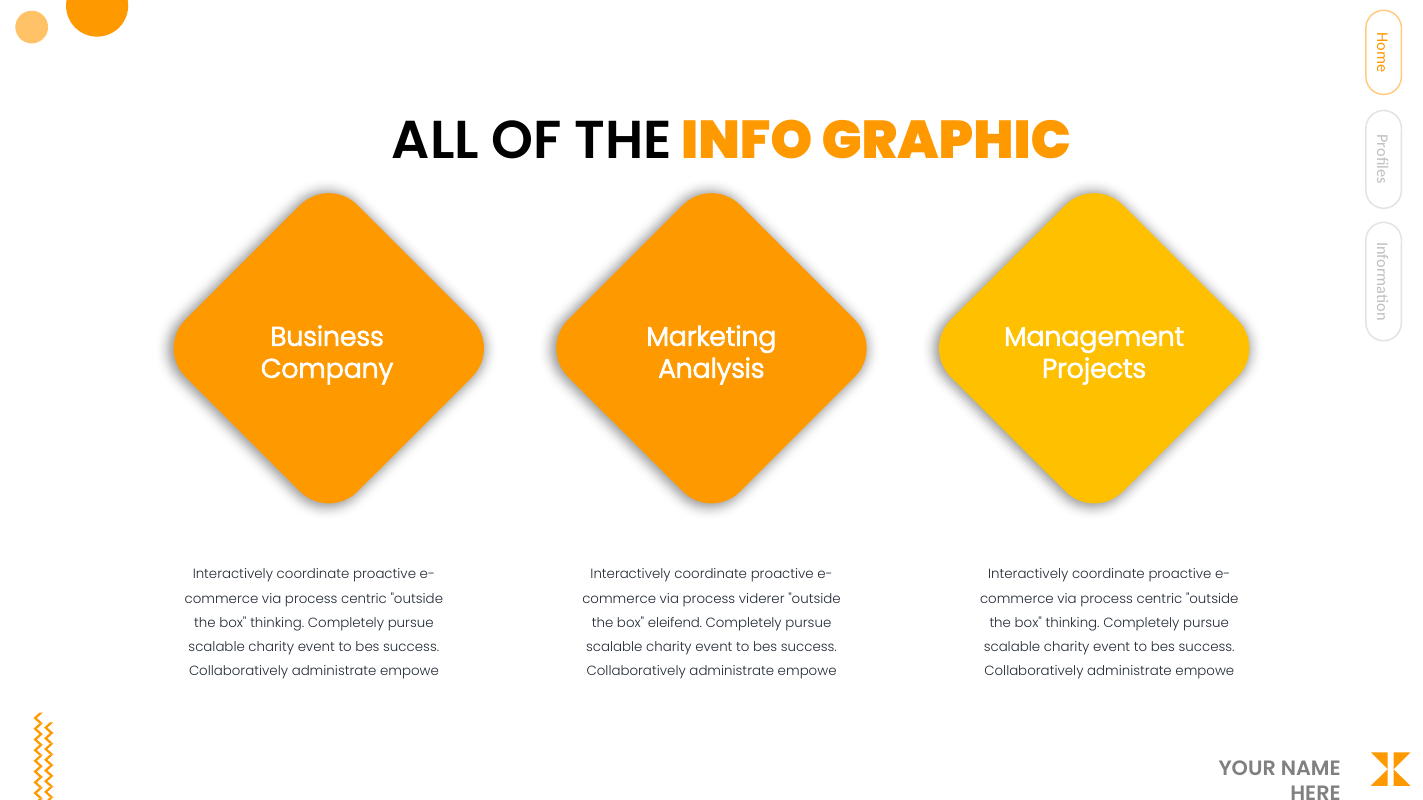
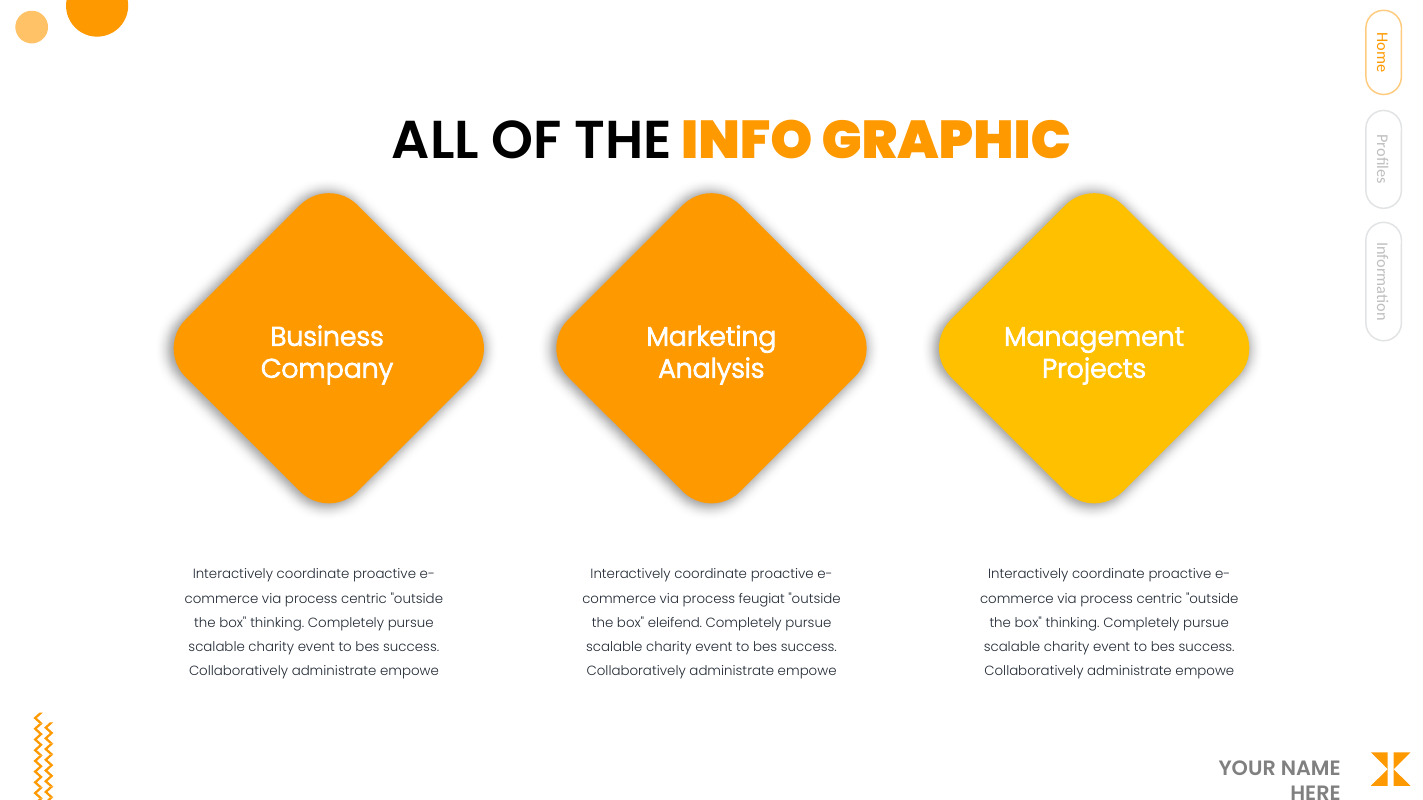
viderer: viderer -> feugiat
